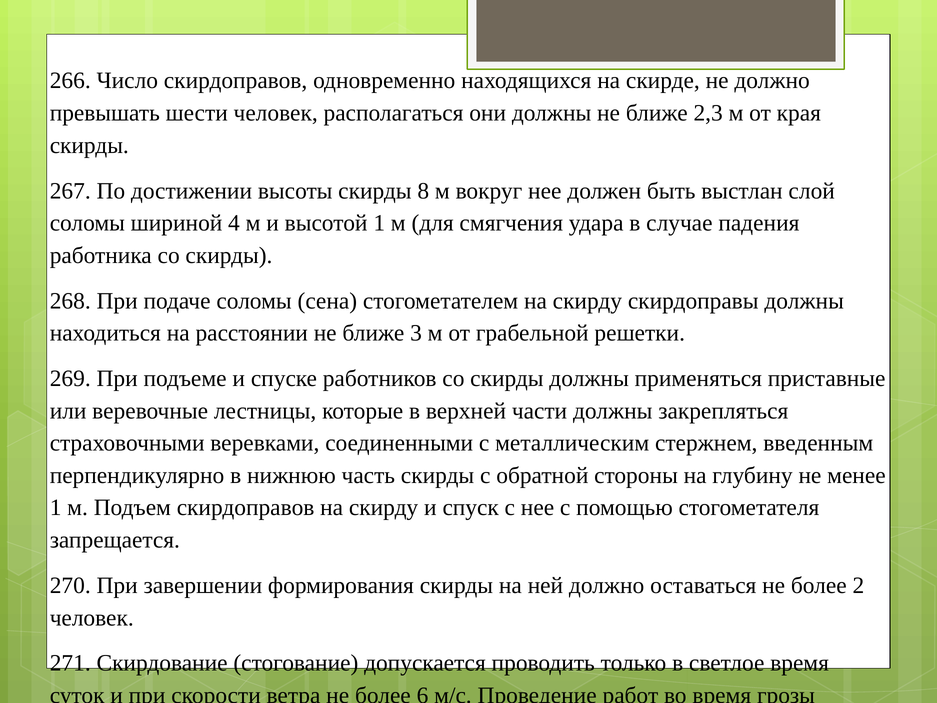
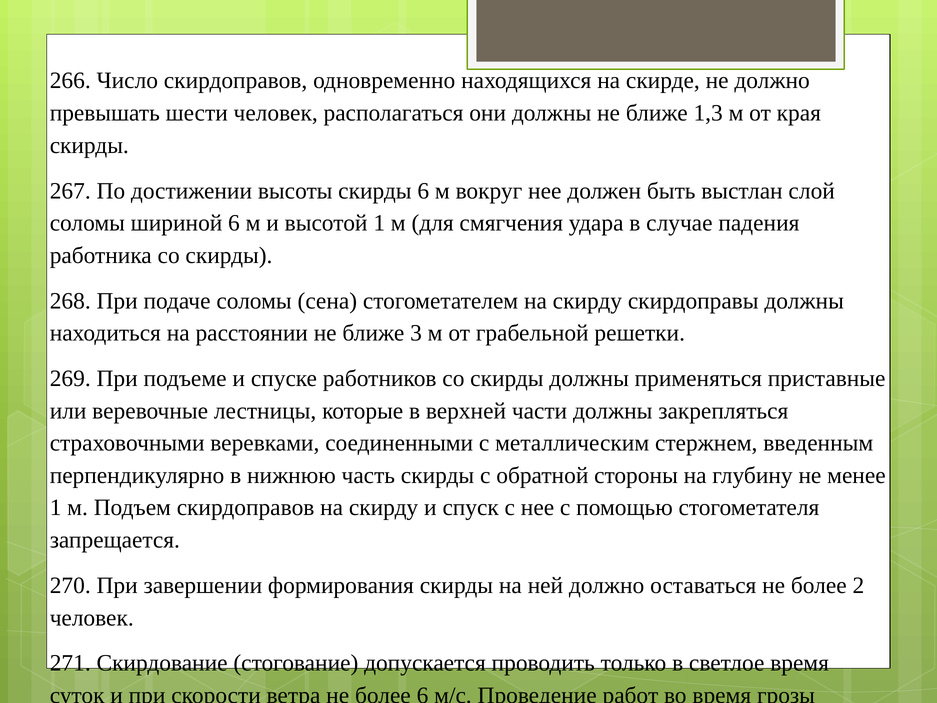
2,3: 2,3 -> 1,3
скирды 8: 8 -> 6
шириной 4: 4 -> 6
